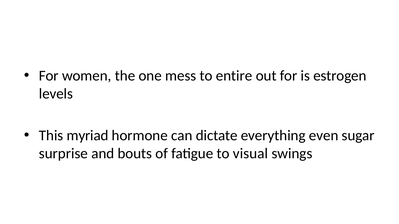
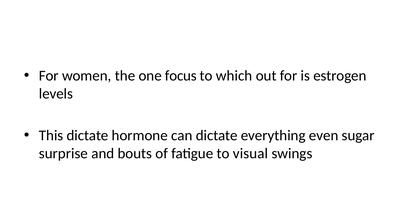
mess: mess -> focus
entire: entire -> which
This myriad: myriad -> dictate
